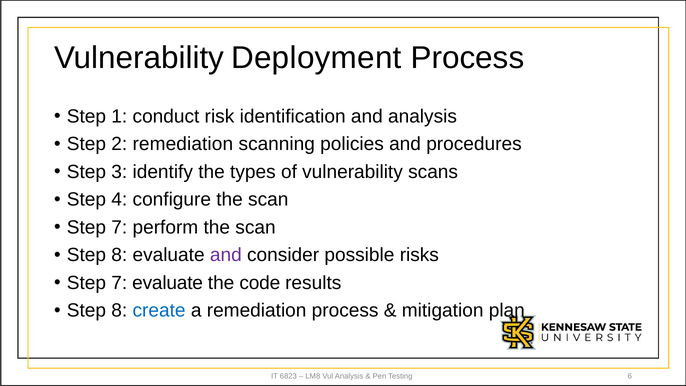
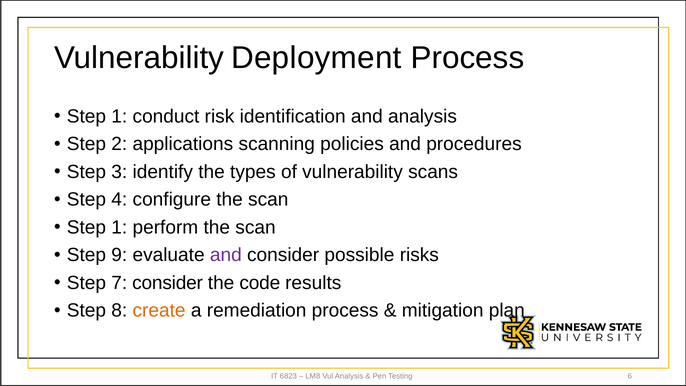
2 remediation: remediation -> applications
7 at (119, 227): 7 -> 1
8 at (119, 255): 8 -> 9
7 evaluate: evaluate -> consider
create colour: blue -> orange
